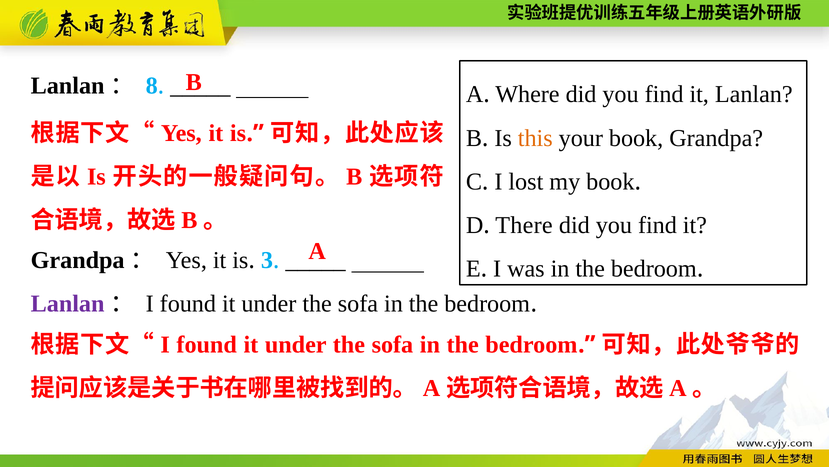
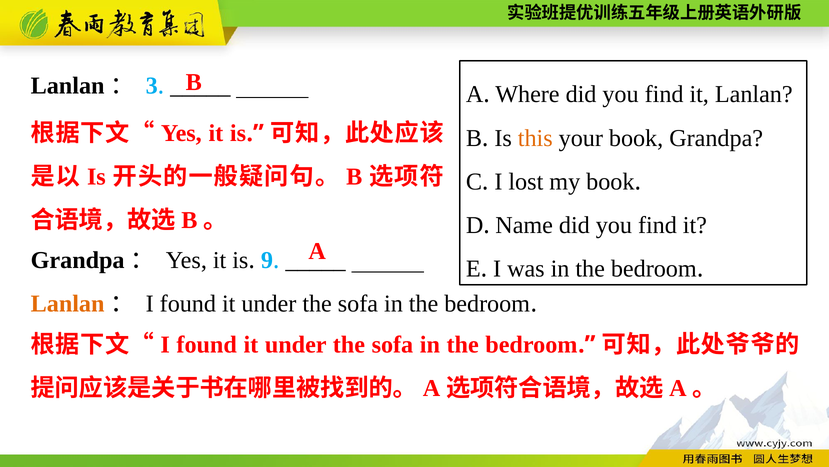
8: 8 -> 3
There: There -> Name
3: 3 -> 9
Lanlan at (68, 304) colour: purple -> orange
